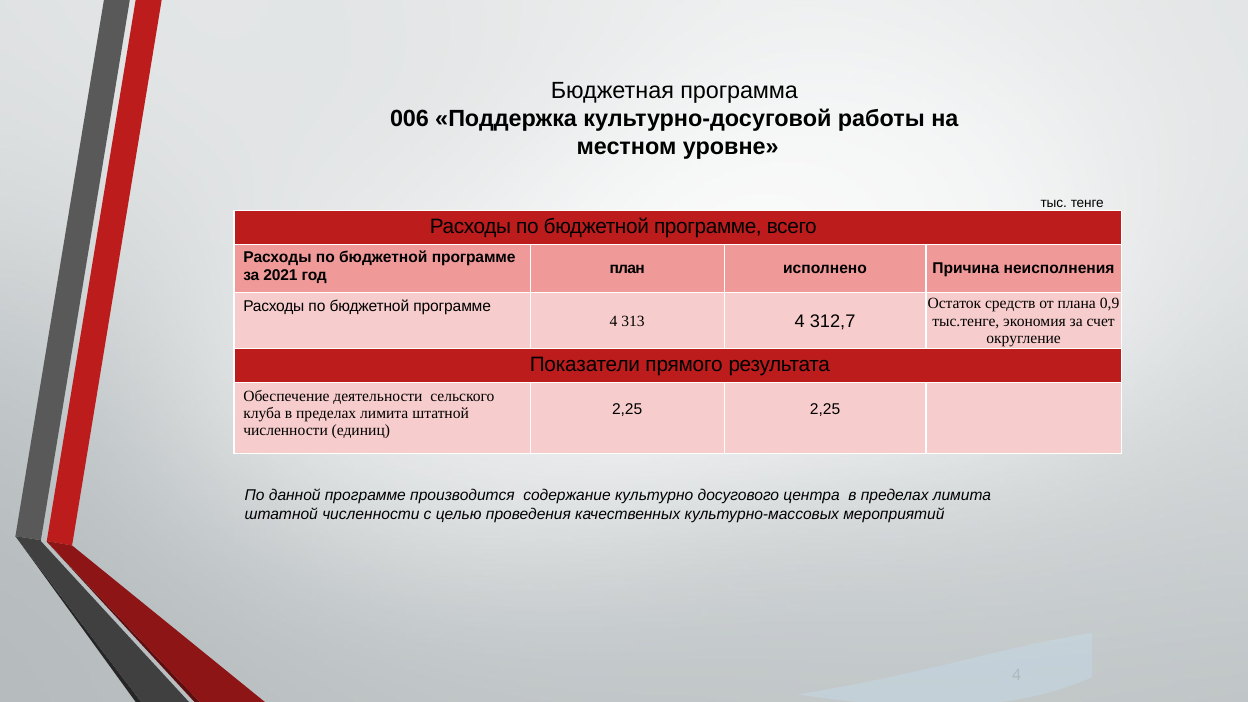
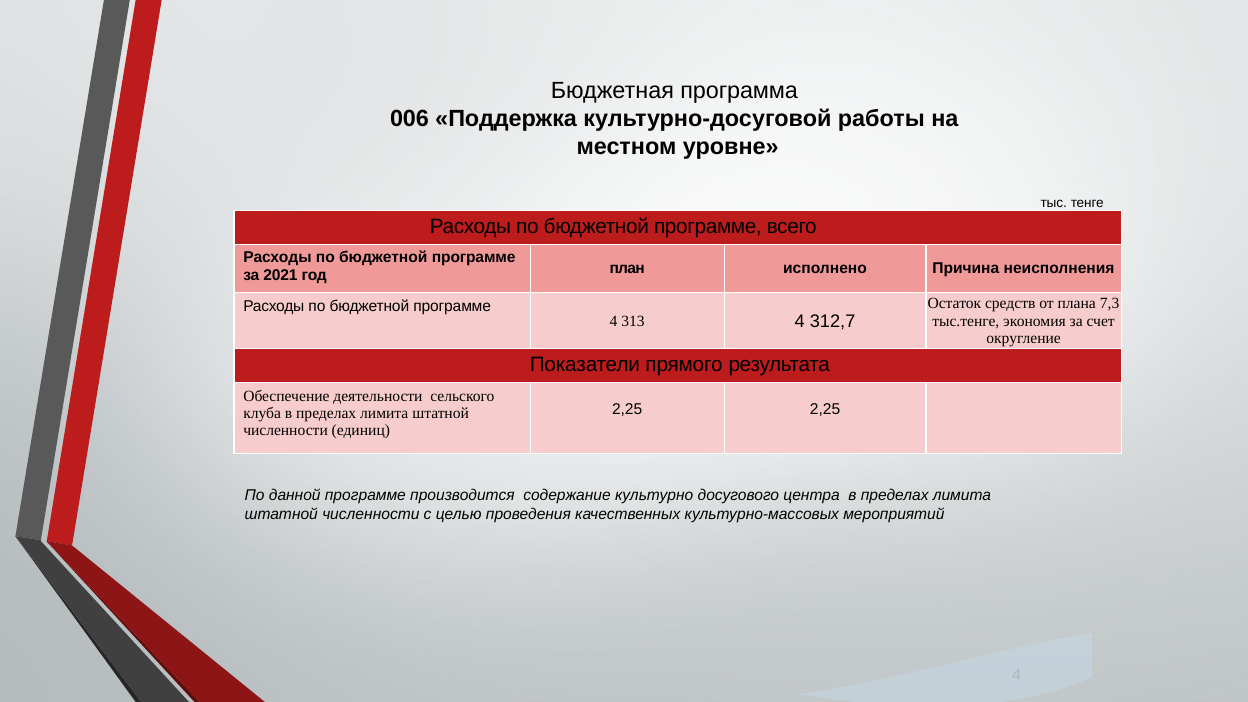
0,9: 0,9 -> 7,3
